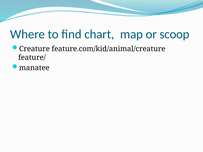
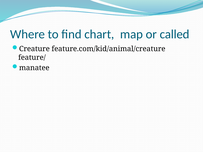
scoop: scoop -> called
